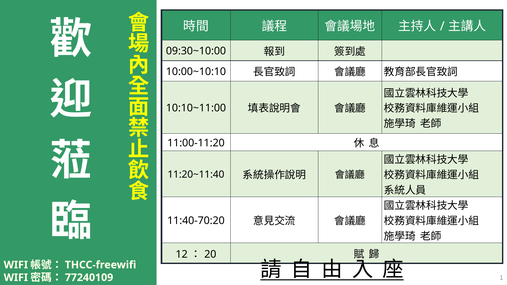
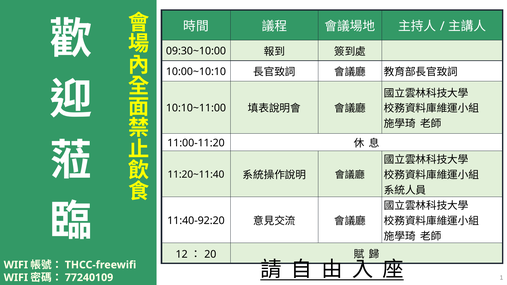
11:40-70:20: 11:40-70:20 -> 11:40-92:20
